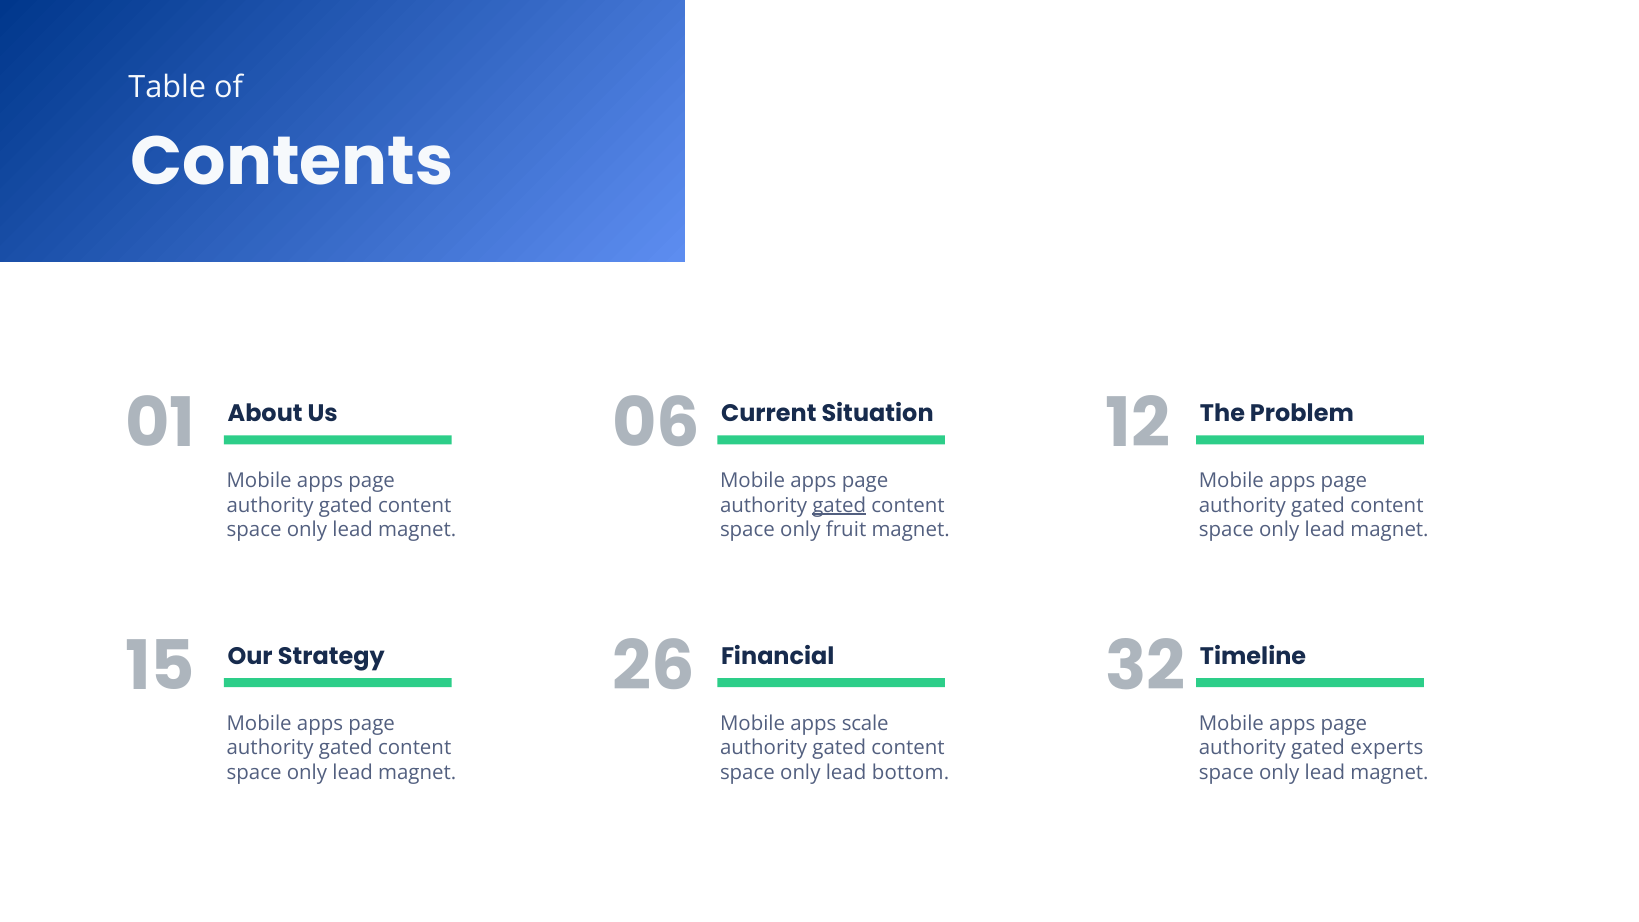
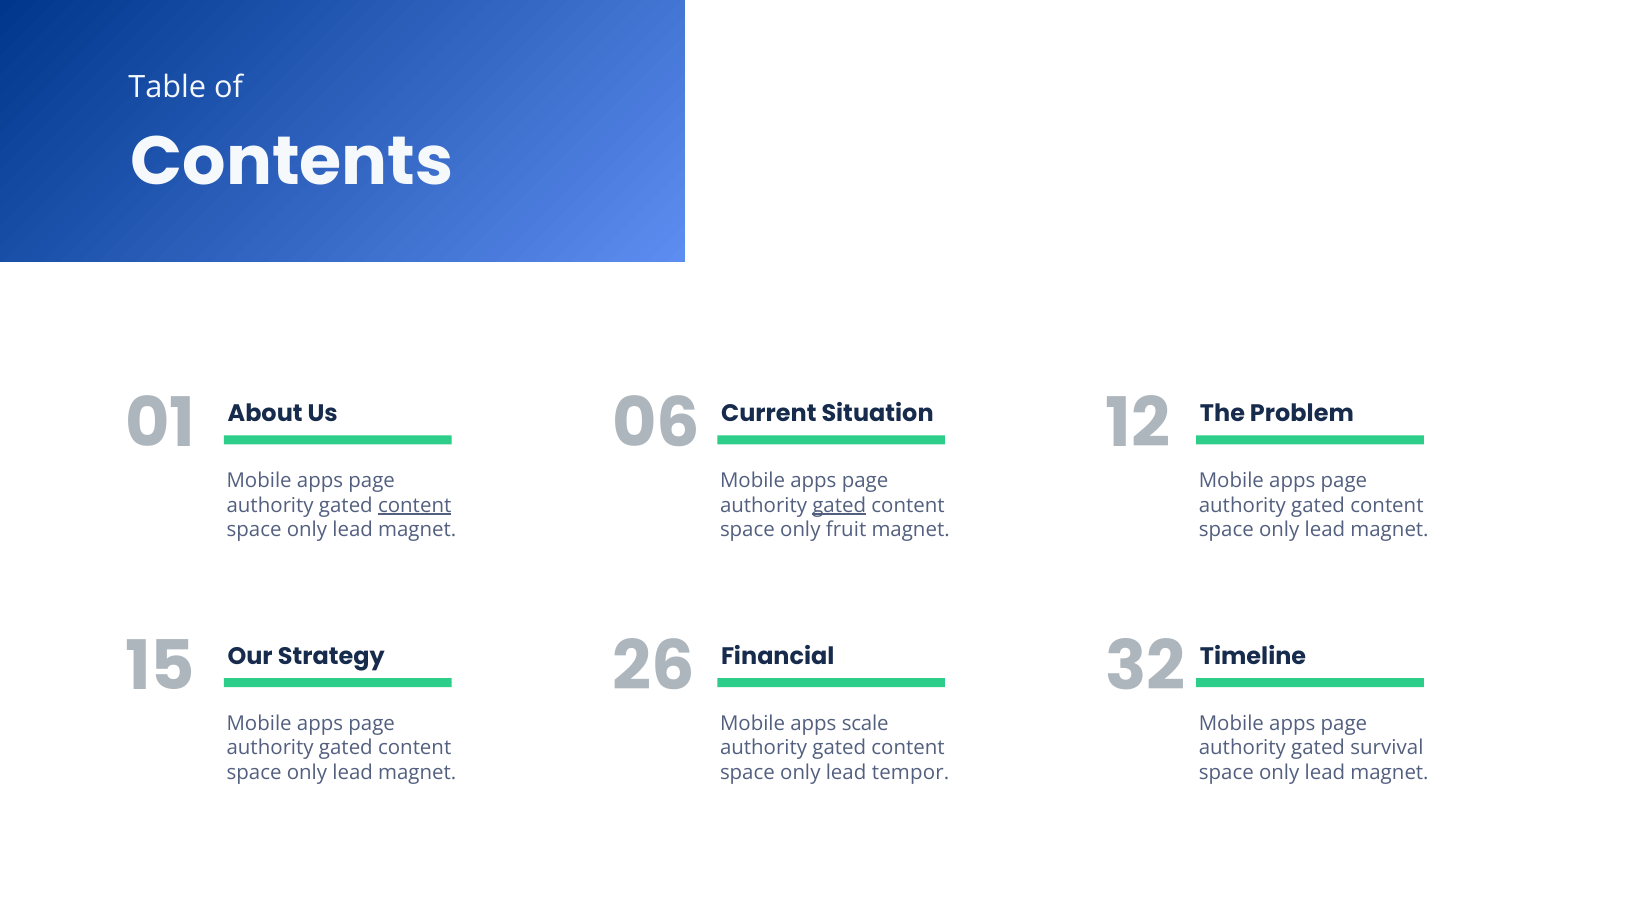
content at (415, 505) underline: none -> present
experts: experts -> survival
bottom: bottom -> tempor
